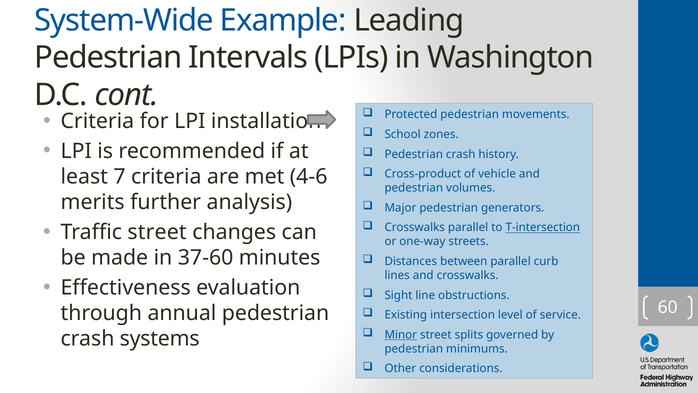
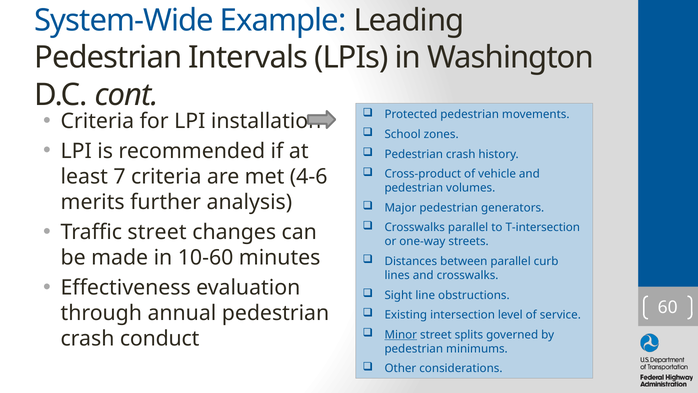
T-intersection underline: present -> none
37-60: 37-60 -> 10-60
systems: systems -> conduct
